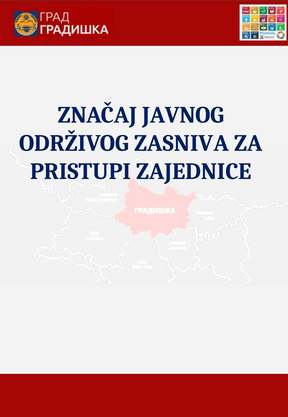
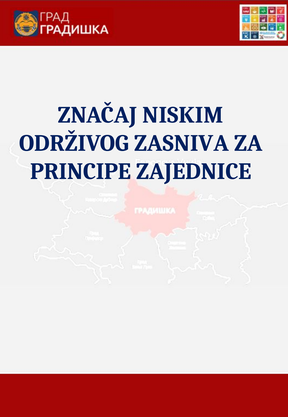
JAVNOG: JAVNOG -> NISKIM
PRISTUPI: PRISTUPI -> PRINCIPE
